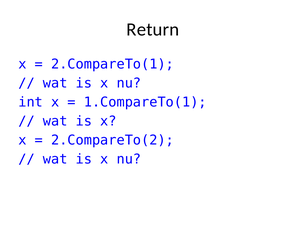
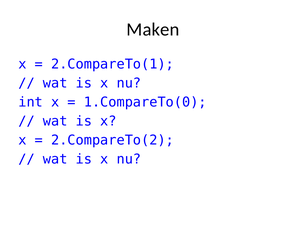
Return: Return -> Maken
1.CompareTo(1: 1.CompareTo(1 -> 1.CompareTo(0
